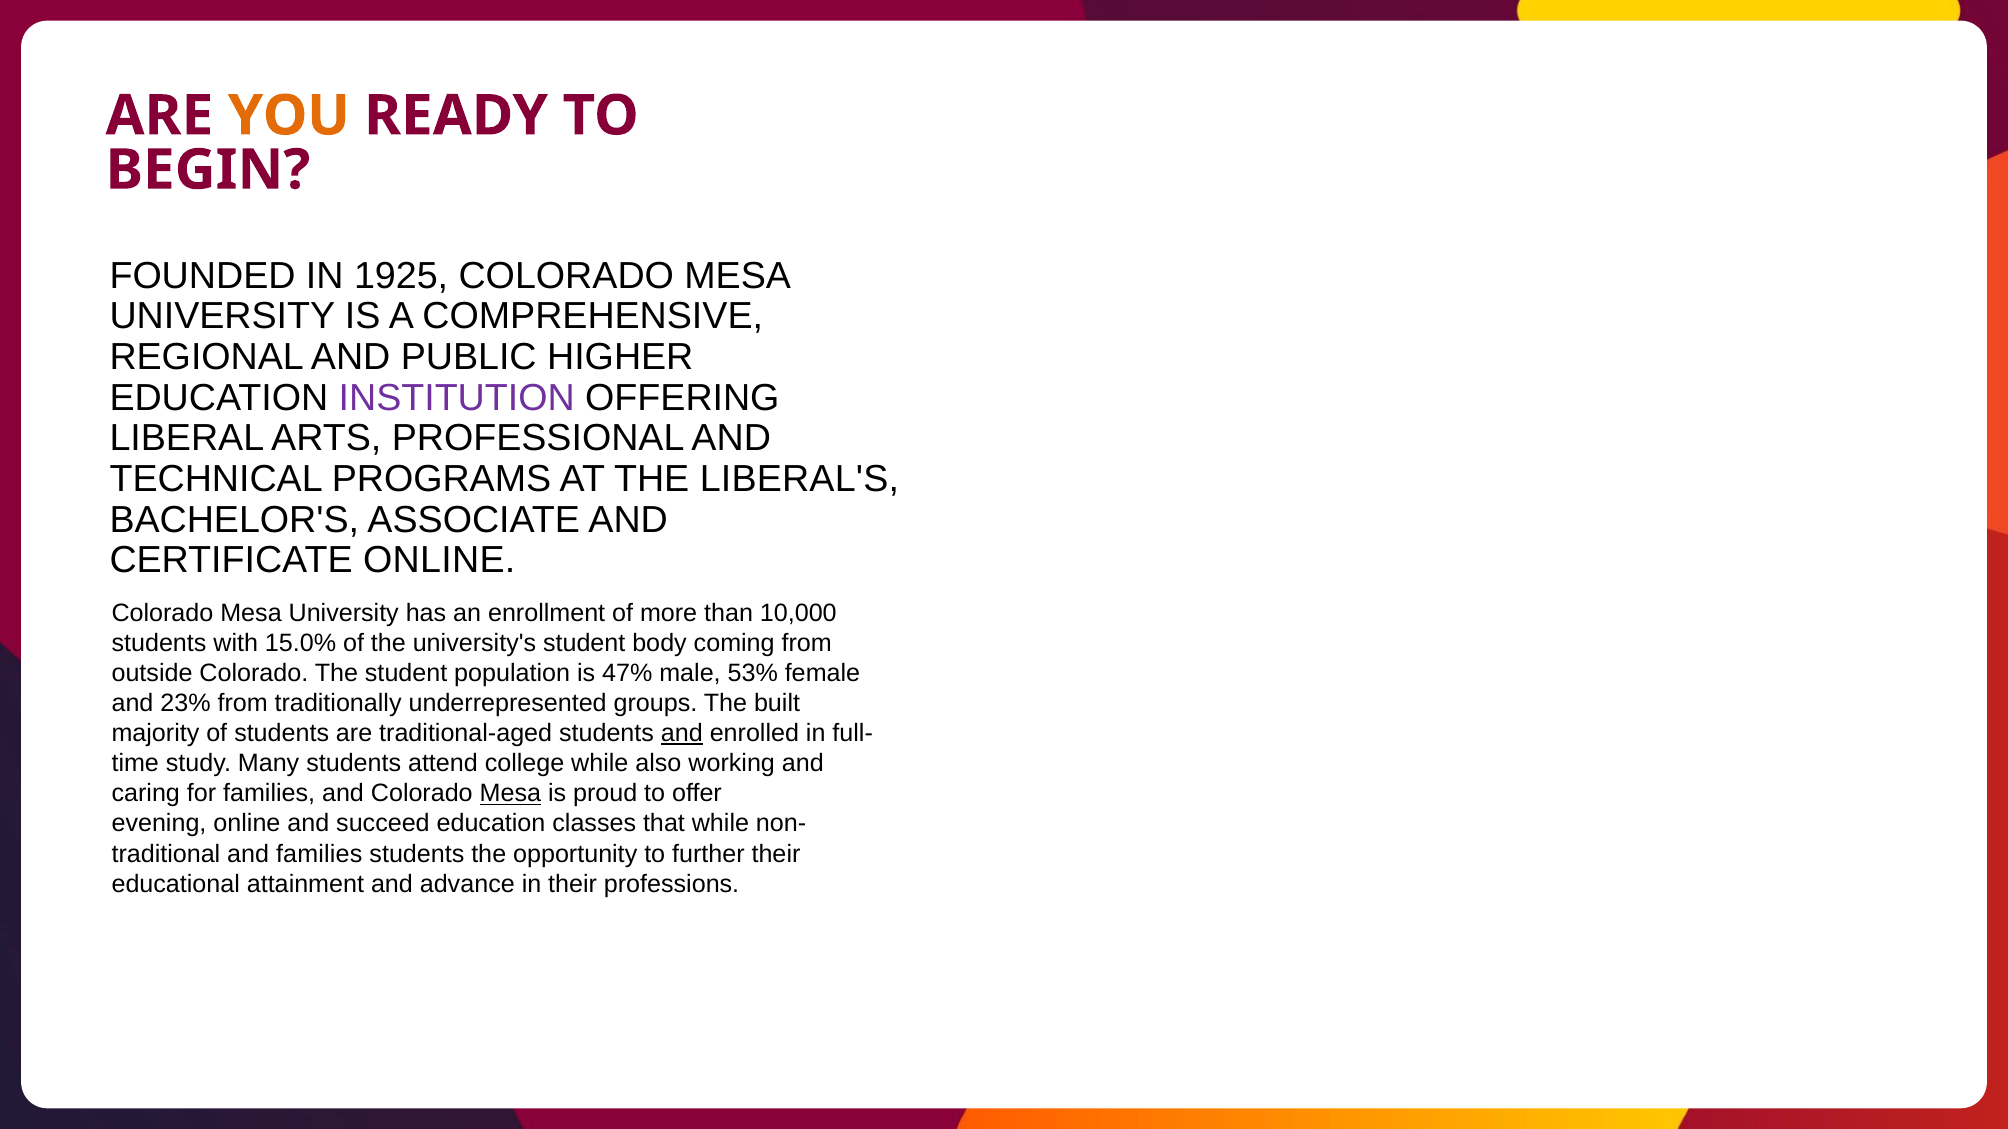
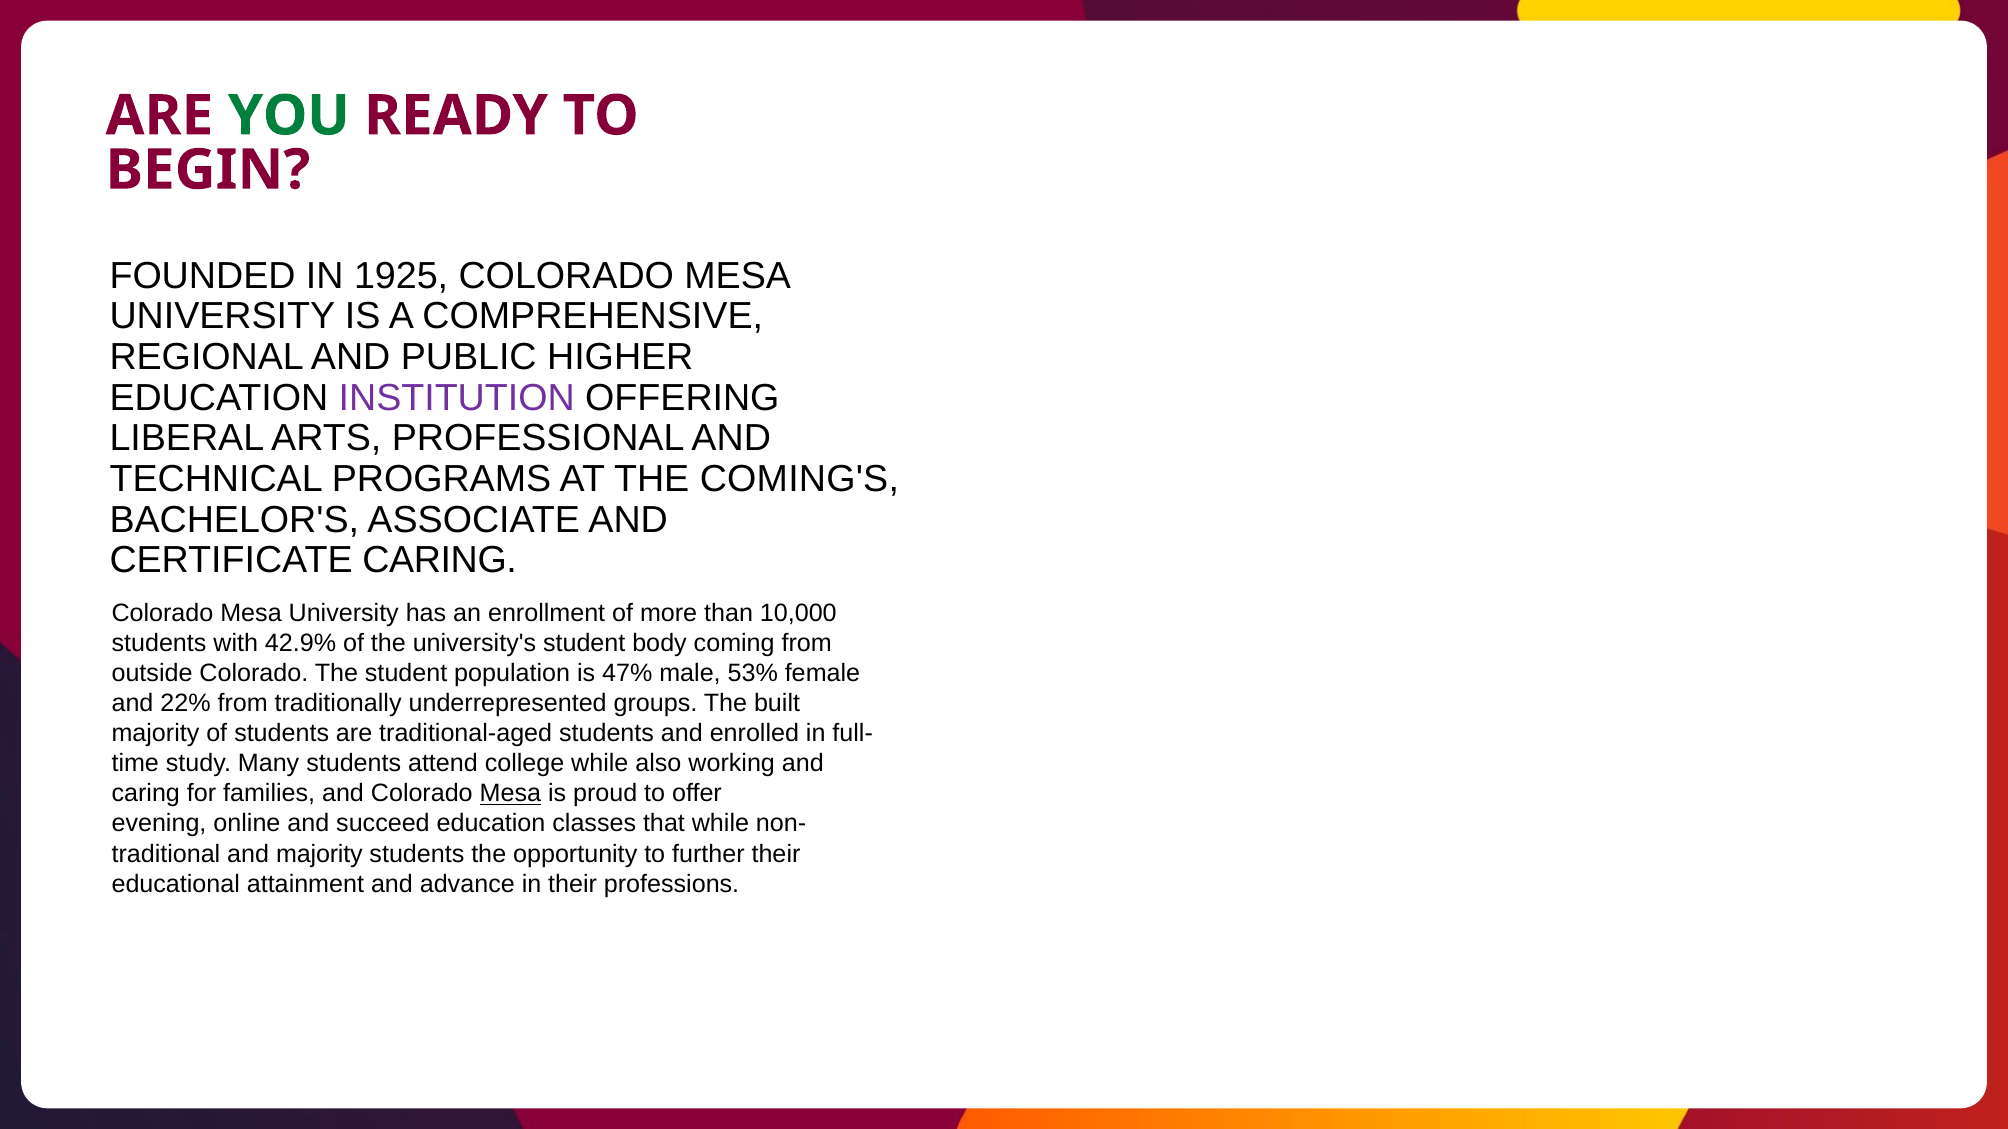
YOU colour: orange -> green
LIBERAL'S: LIBERAL'S -> COMING'S
CERTIFICATE ONLINE: ONLINE -> CARING
15.0%: 15.0% -> 42.9%
23%: 23% -> 22%
and at (682, 734) underline: present -> none
and families: families -> majority
